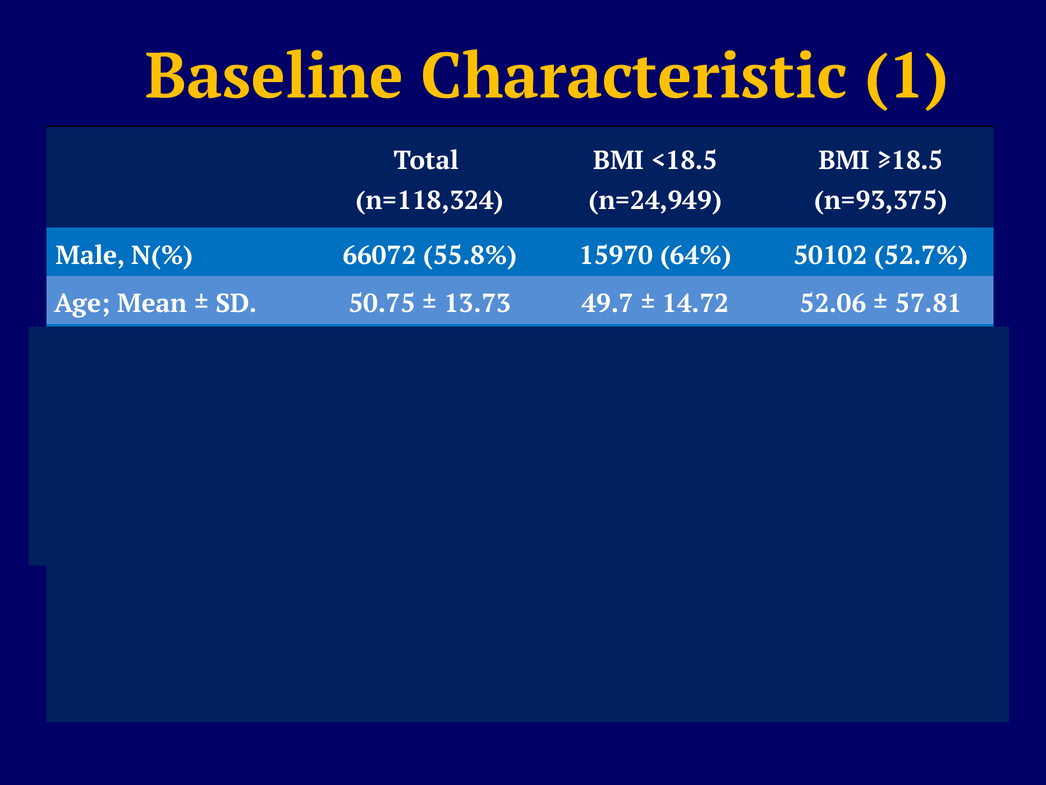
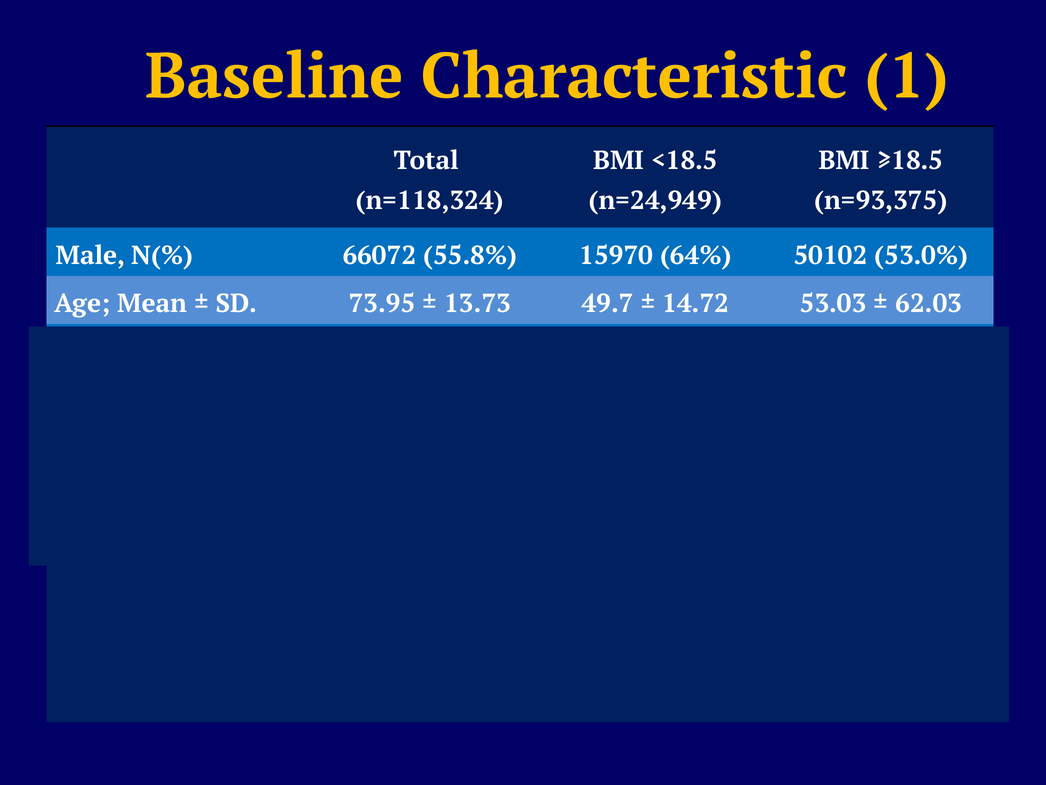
52.7%: 52.7% -> 53.0%
50.75: 50.75 -> 73.95
52.06: 52.06 -> 53.03
57.81: 57.81 -> 62.03
